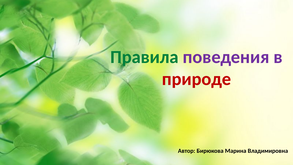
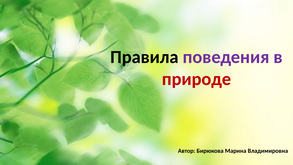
Правила colour: green -> black
